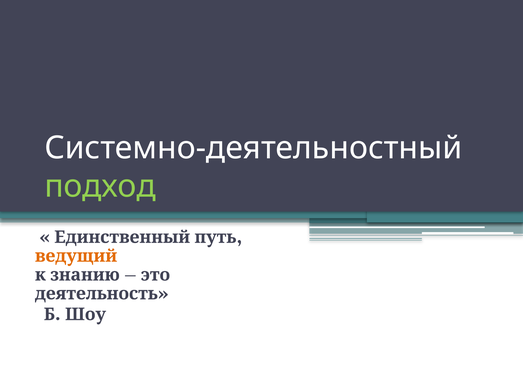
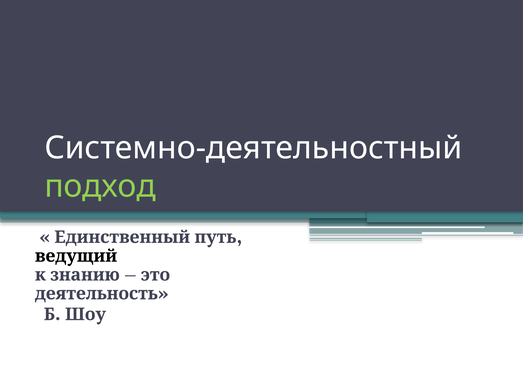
ведущий colour: orange -> black
